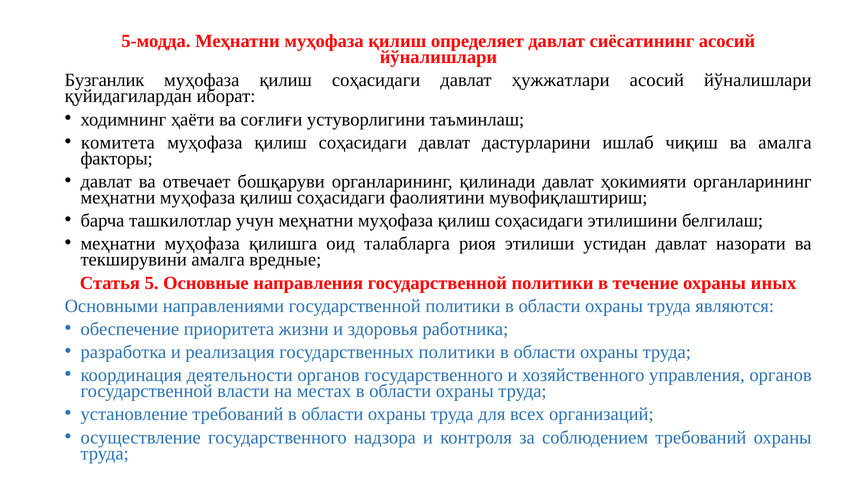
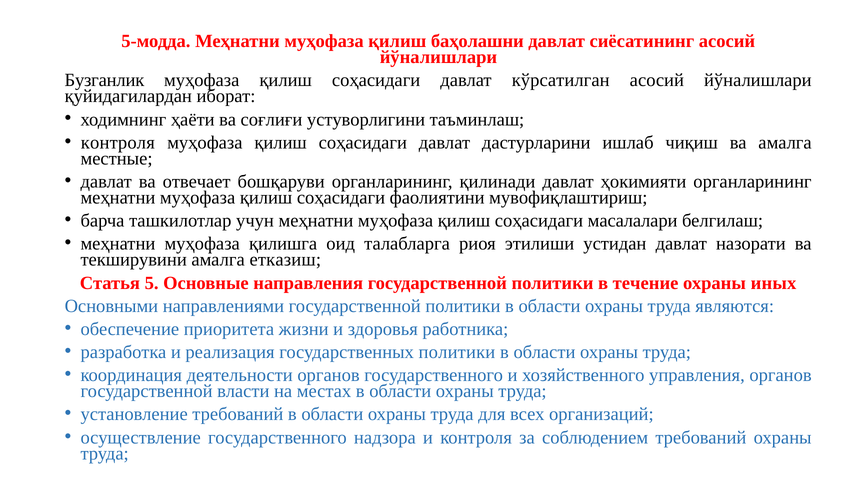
определяет: определяет -> баҳолашни
ҳужжатлари: ҳужжатлари -> кўрсатилган
комитета at (118, 142): комитета -> контроля
факторы: факторы -> местные
этилишини: этилишини -> масалалари
вредные: вредные -> етказиш
